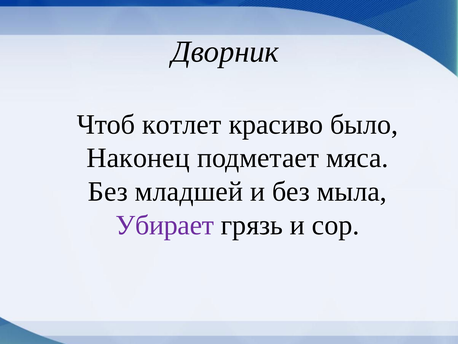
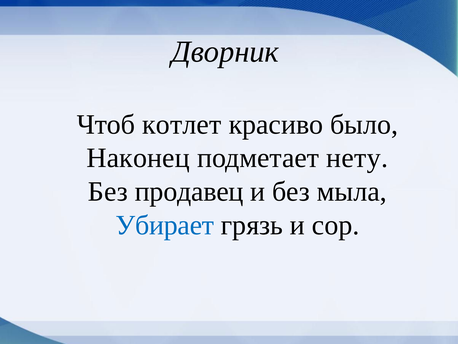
мяса: мяса -> нету
младшей: младшей -> продавец
Убирает colour: purple -> blue
